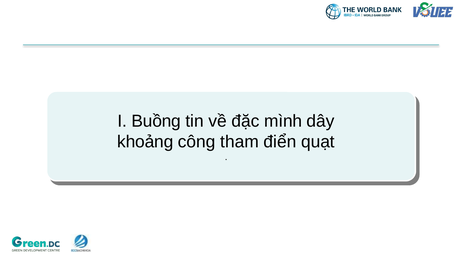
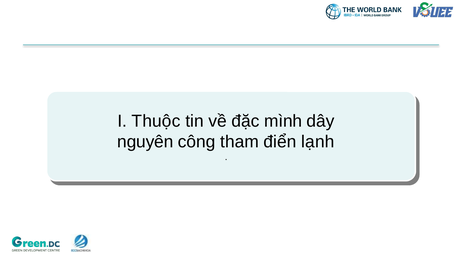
Buồng: Buồng -> Thuộc
khoảng: khoảng -> nguyên
quạt: quạt -> lạnh
